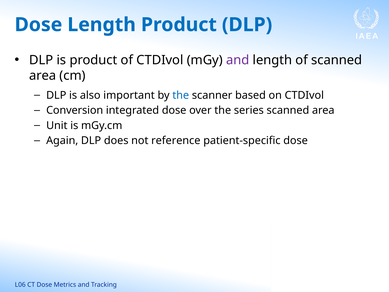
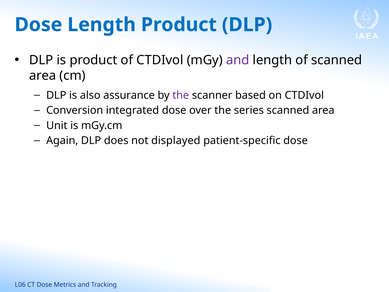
important: important -> assurance
the at (181, 95) colour: blue -> purple
reference: reference -> displayed
